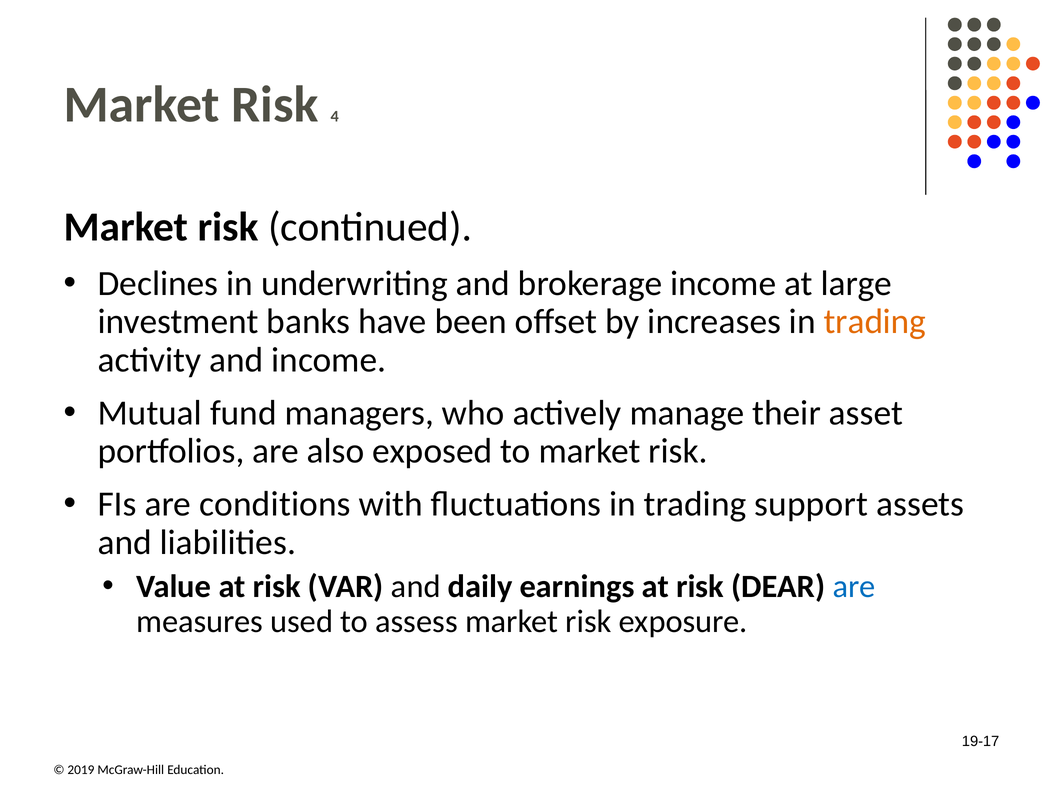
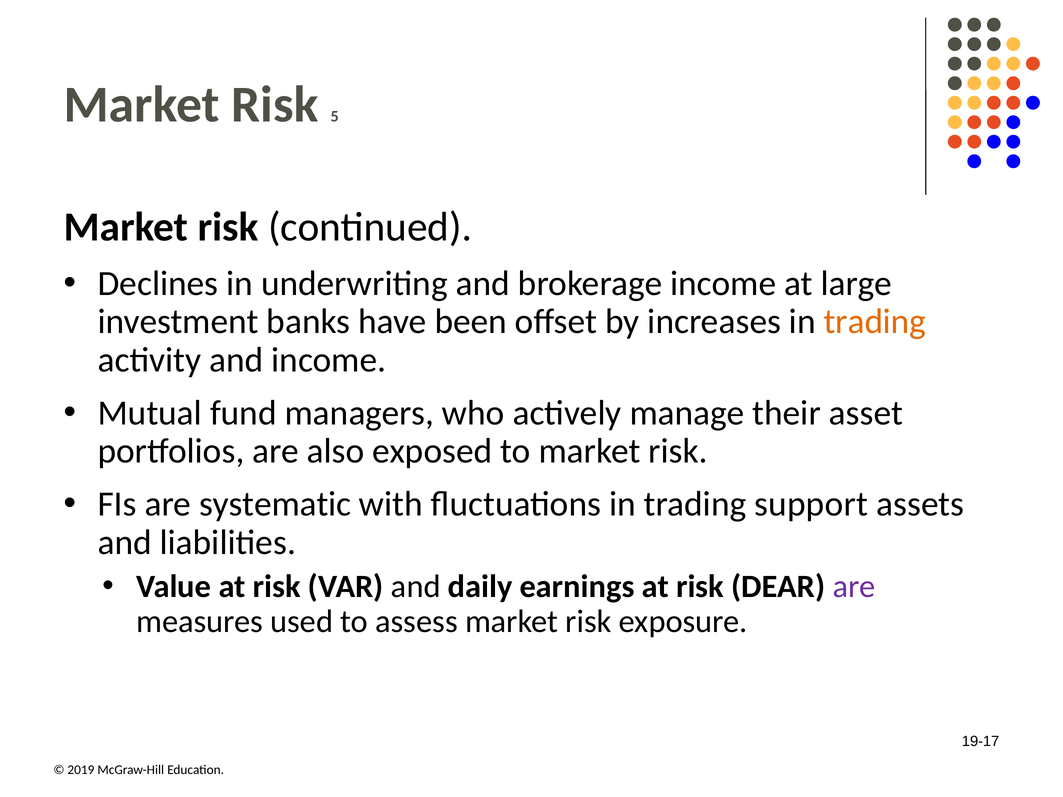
4: 4 -> 5
conditions: conditions -> systematic
are at (854, 587) colour: blue -> purple
